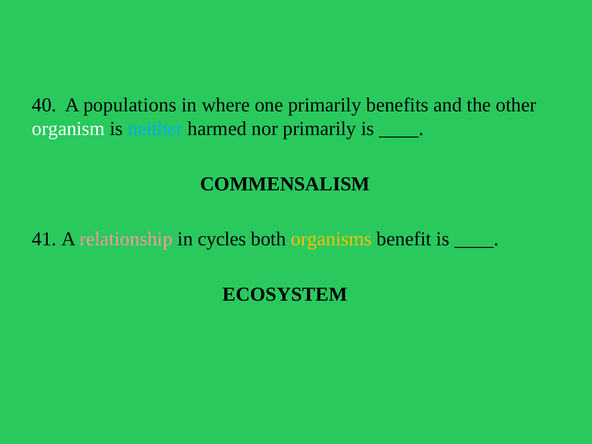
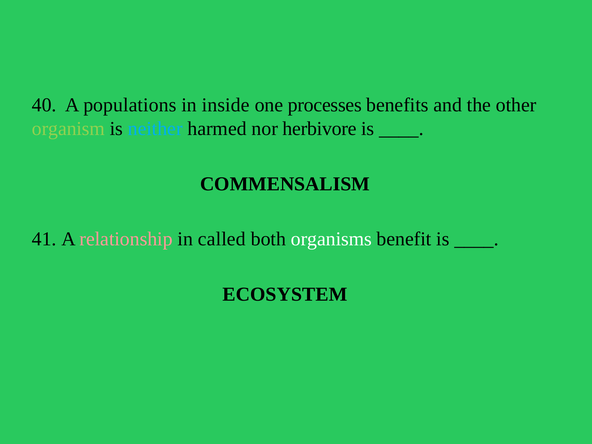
where: where -> inside
one primarily: primarily -> processes
organism colour: white -> light green
nor primarily: primarily -> herbivore
cycles: cycles -> called
organisms colour: yellow -> white
